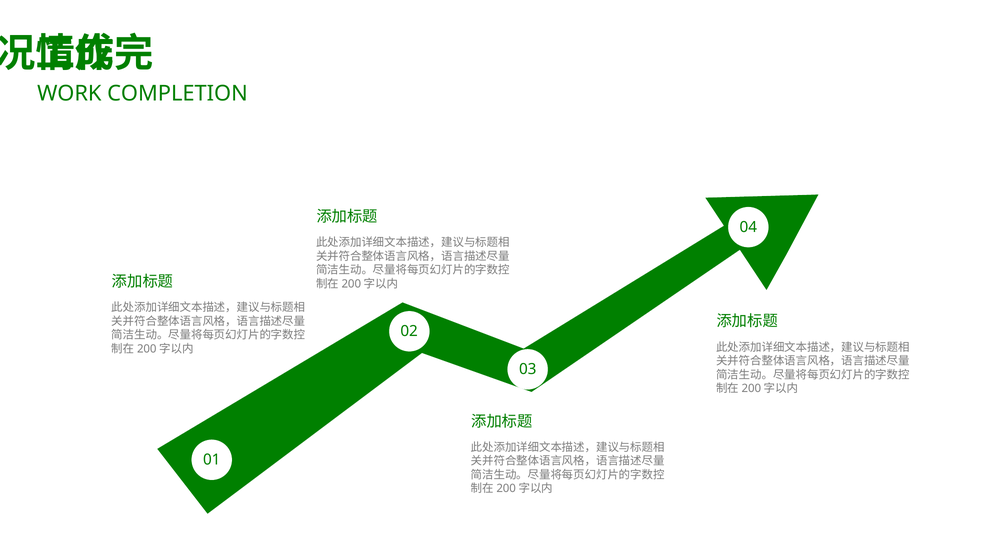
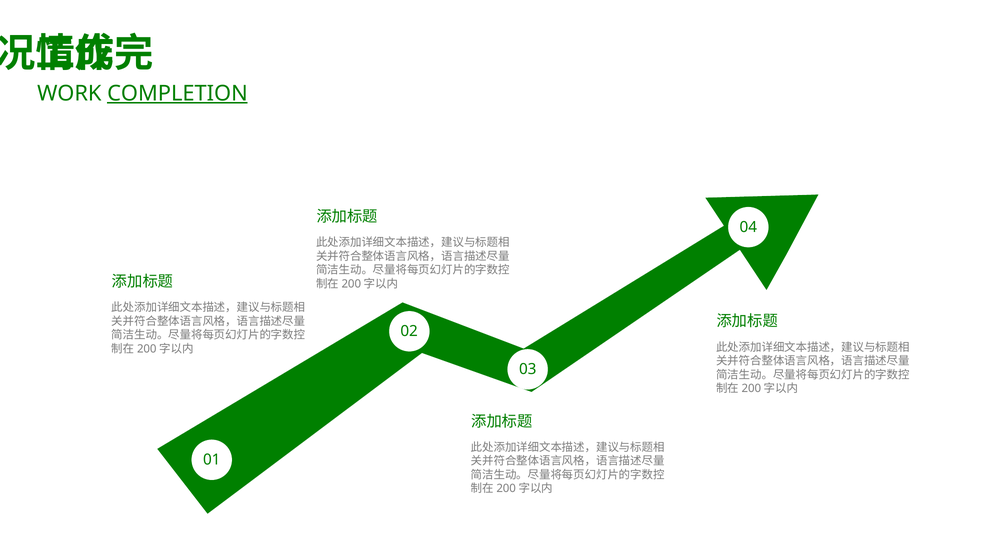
COMPLETION underline: none -> present
